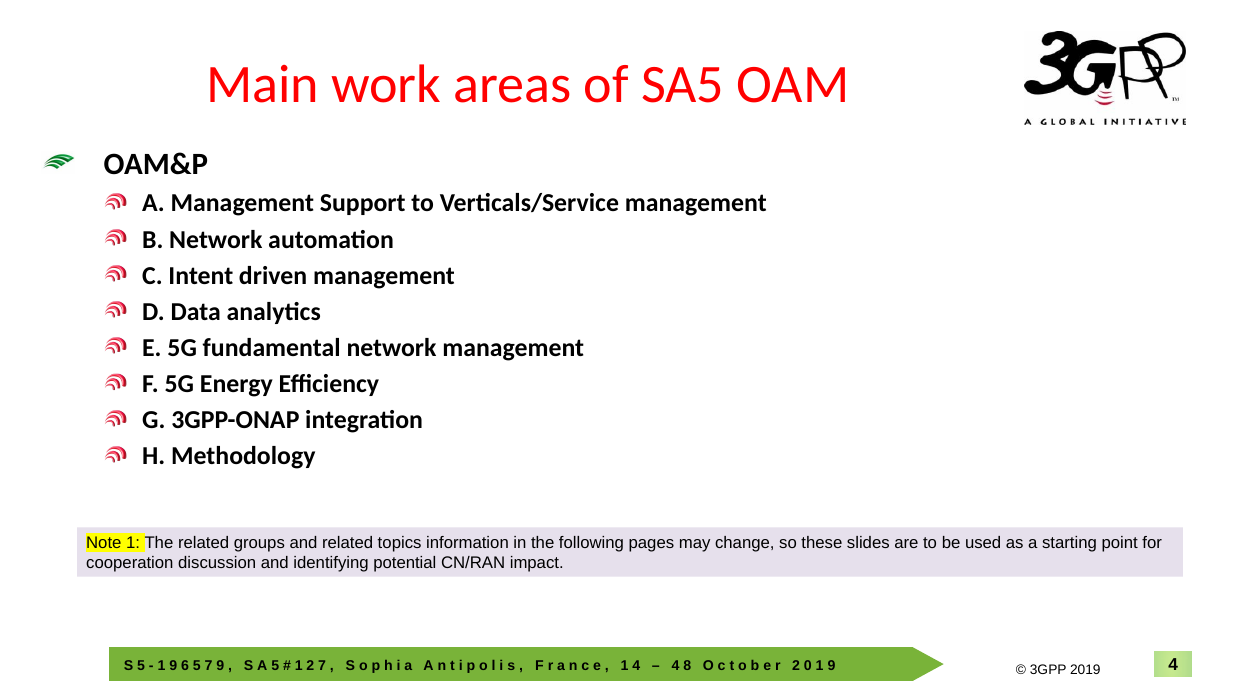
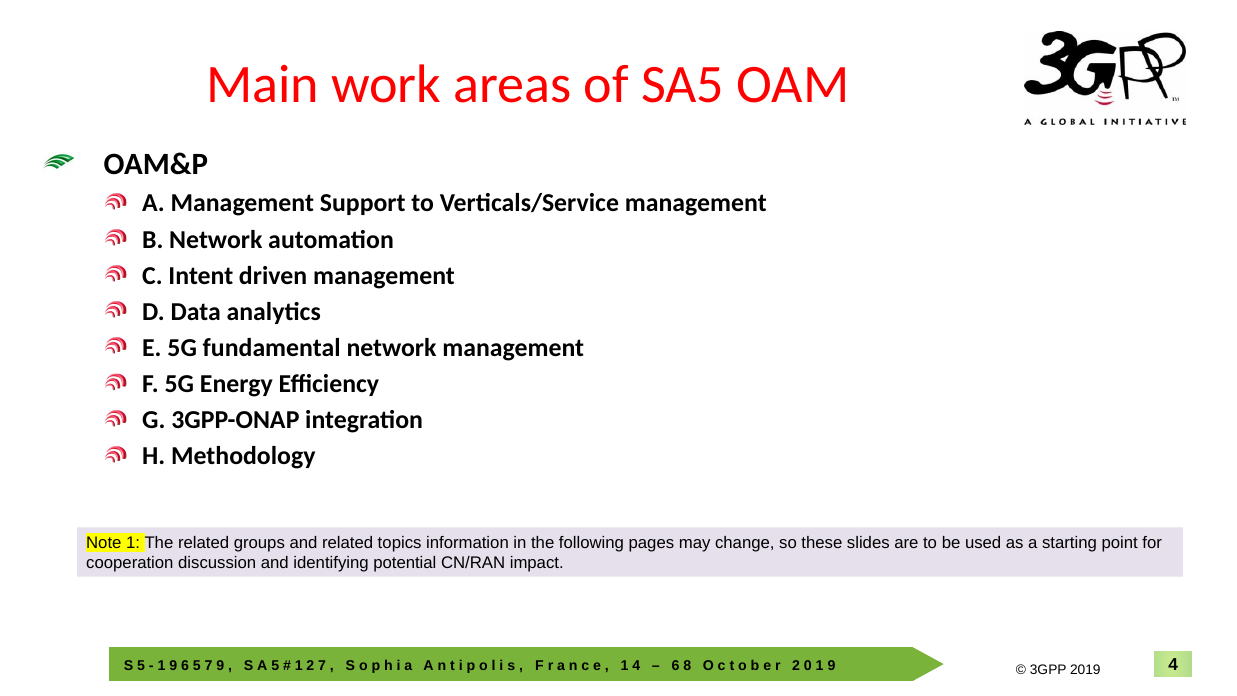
4 at (675, 666): 4 -> 6
